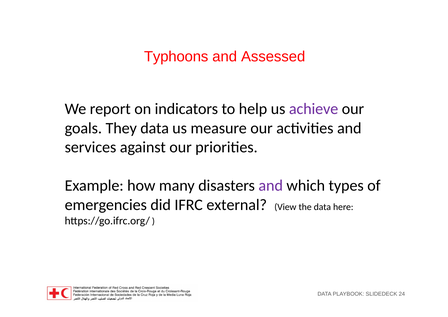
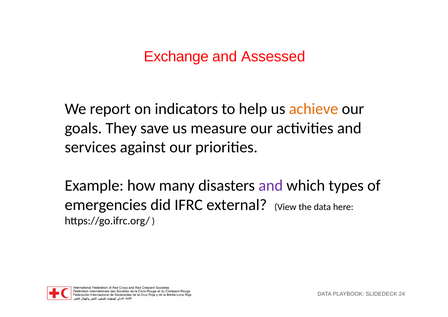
Typhoons: Typhoons -> Exchange
achieve colour: purple -> orange
They data: data -> save
